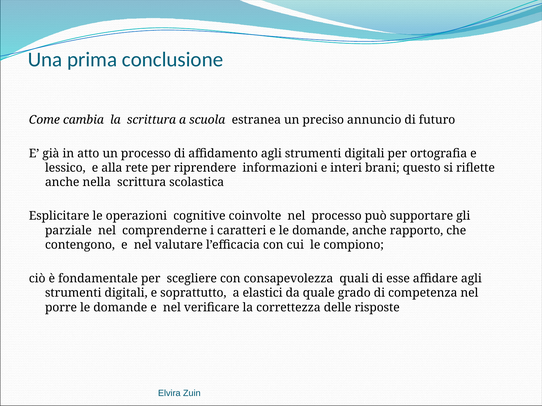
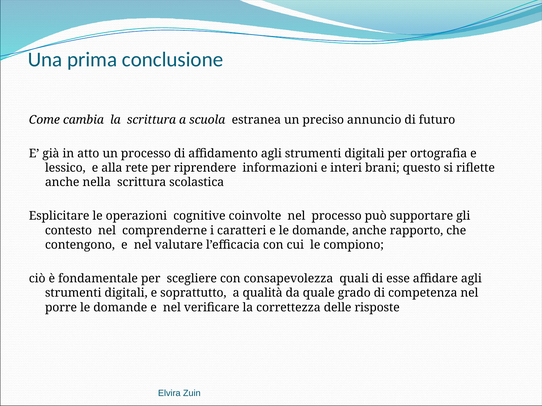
parziale: parziale -> contesto
elastici: elastici -> qualità
